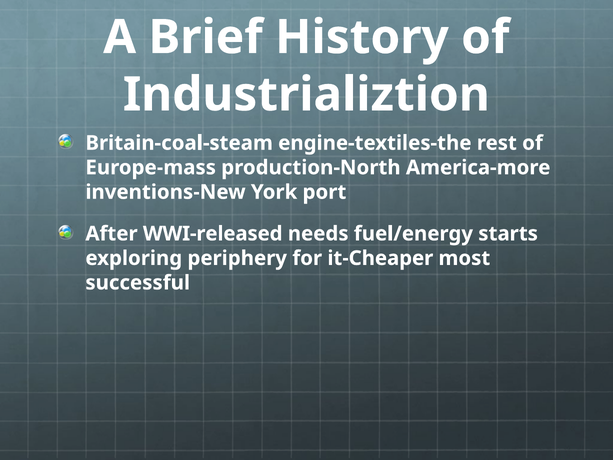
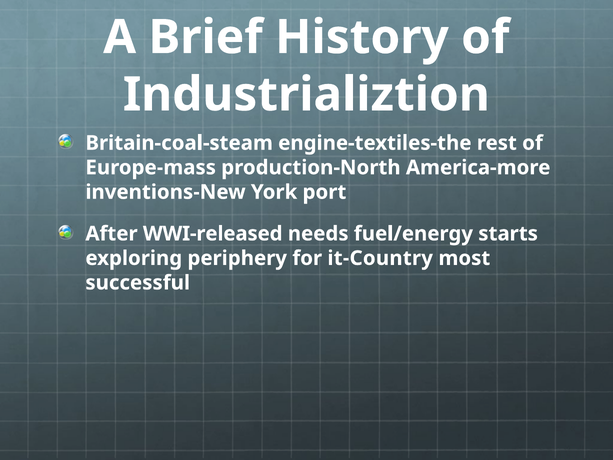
it-Cheaper: it-Cheaper -> it-Country
